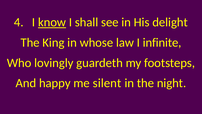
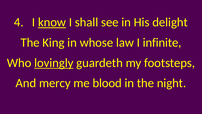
lovingly underline: none -> present
happy: happy -> mercy
silent: silent -> blood
